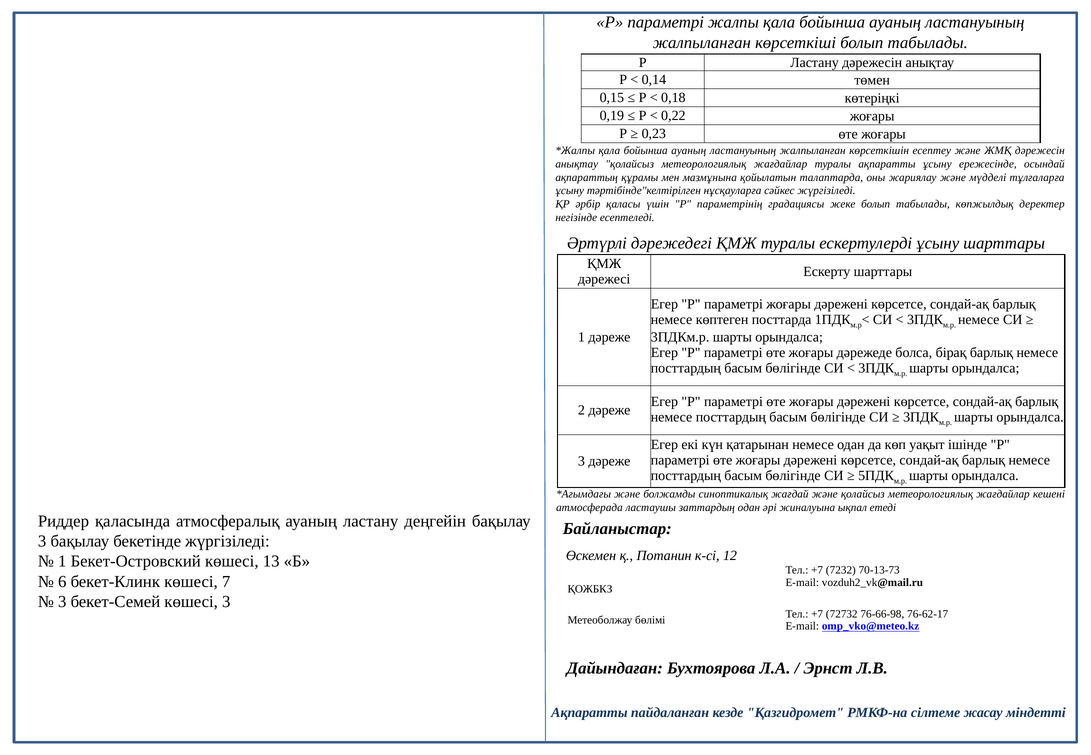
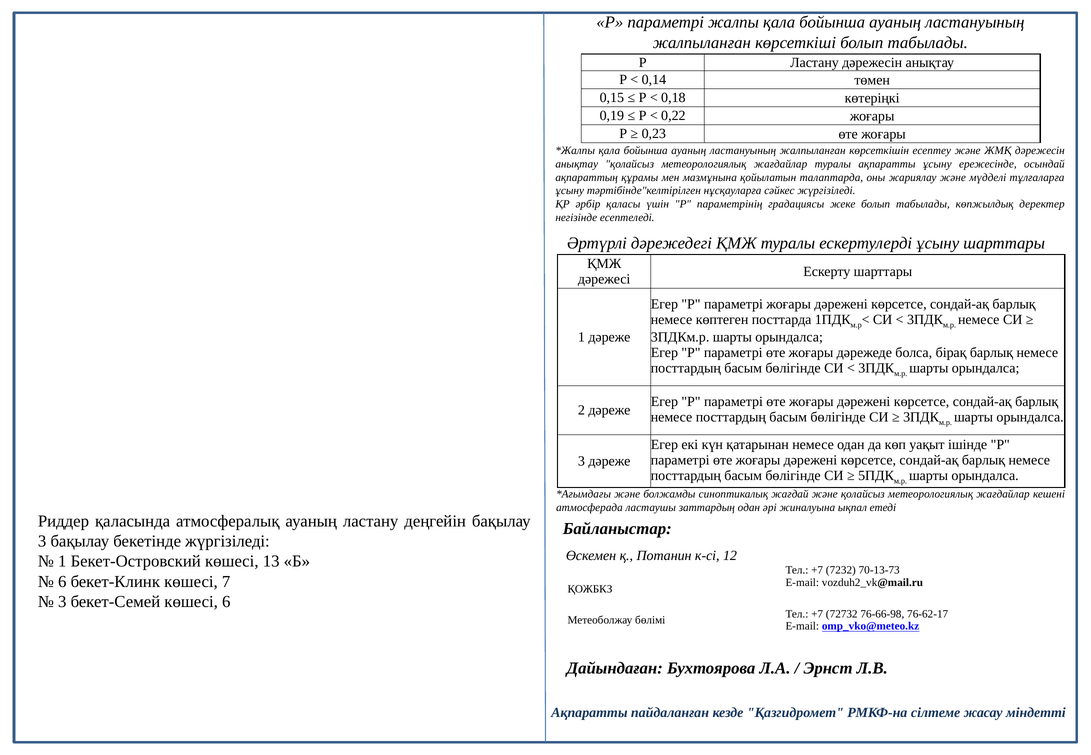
көшесі 3: 3 -> 6
